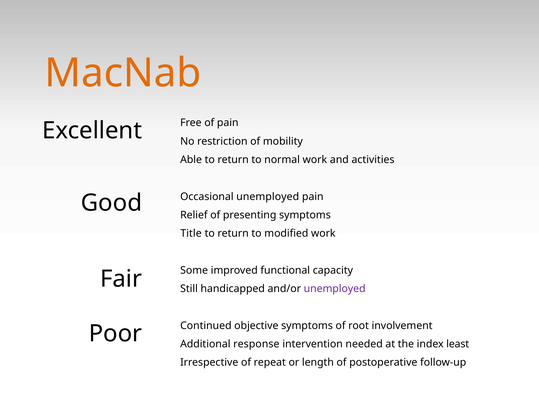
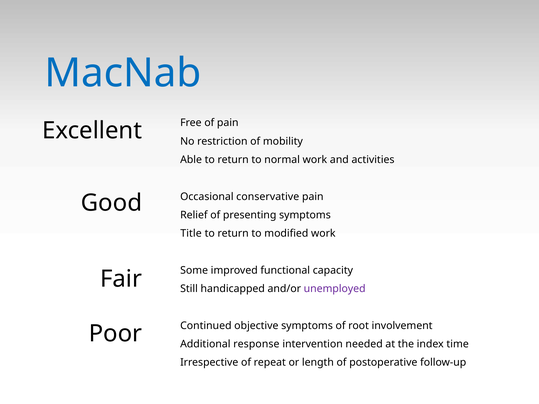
MacNab colour: orange -> blue
Occasional unemployed: unemployed -> conservative
least: least -> time
